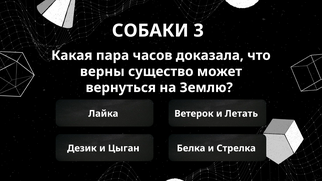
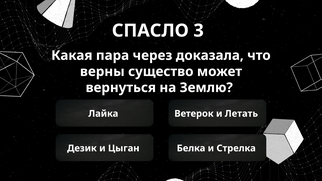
СОБАКИ: СОБАКИ -> СПАСЛО
часов: часов -> через
